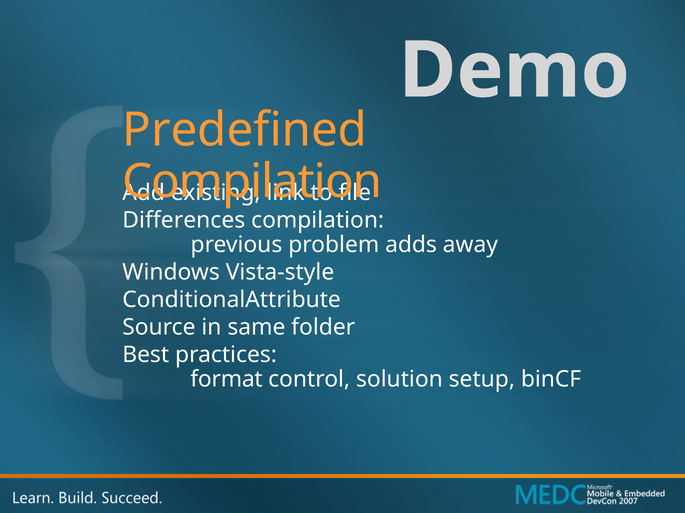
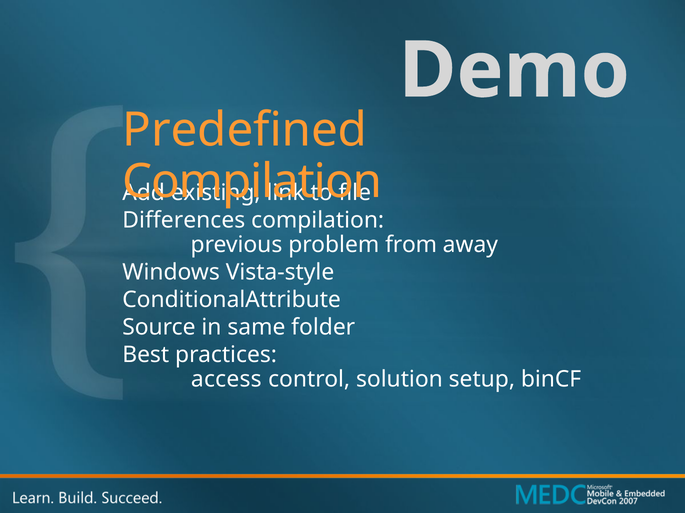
adds: adds -> from
format: format -> access
